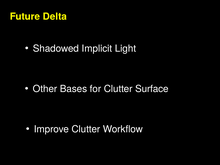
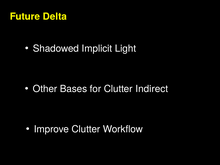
Surface: Surface -> Indirect
